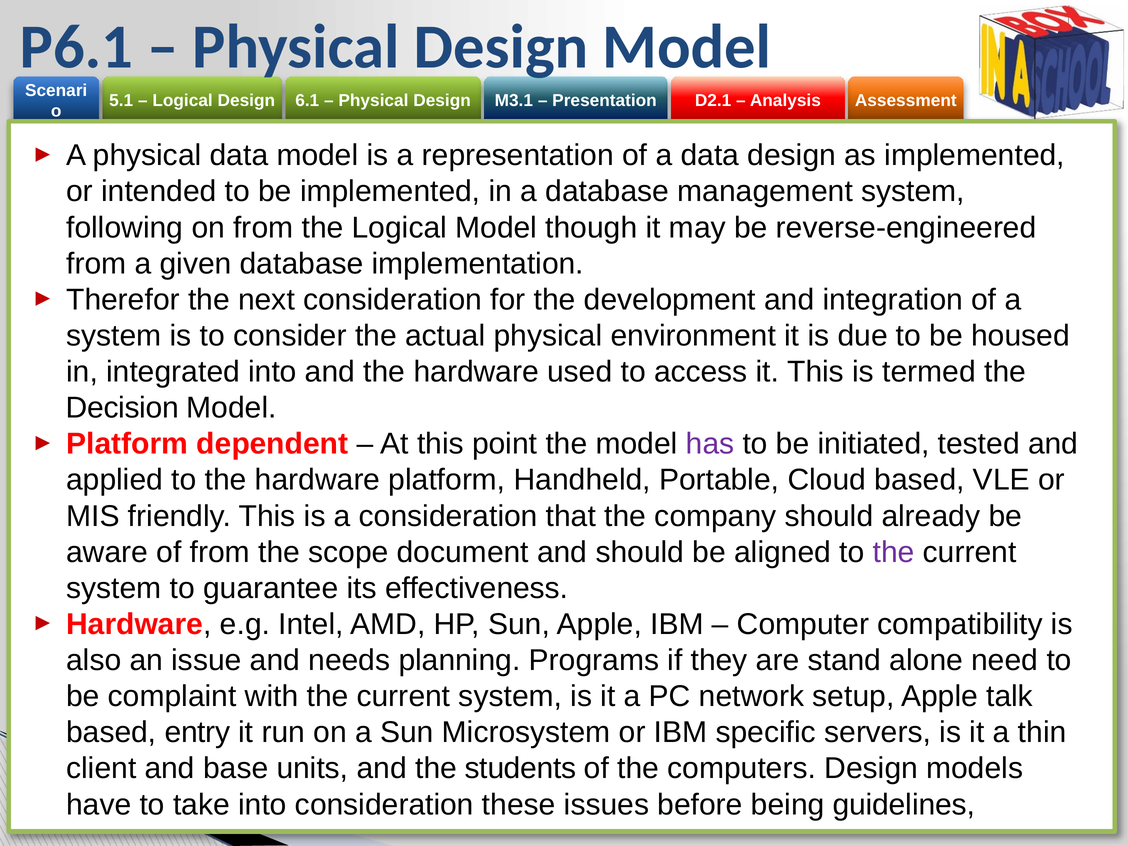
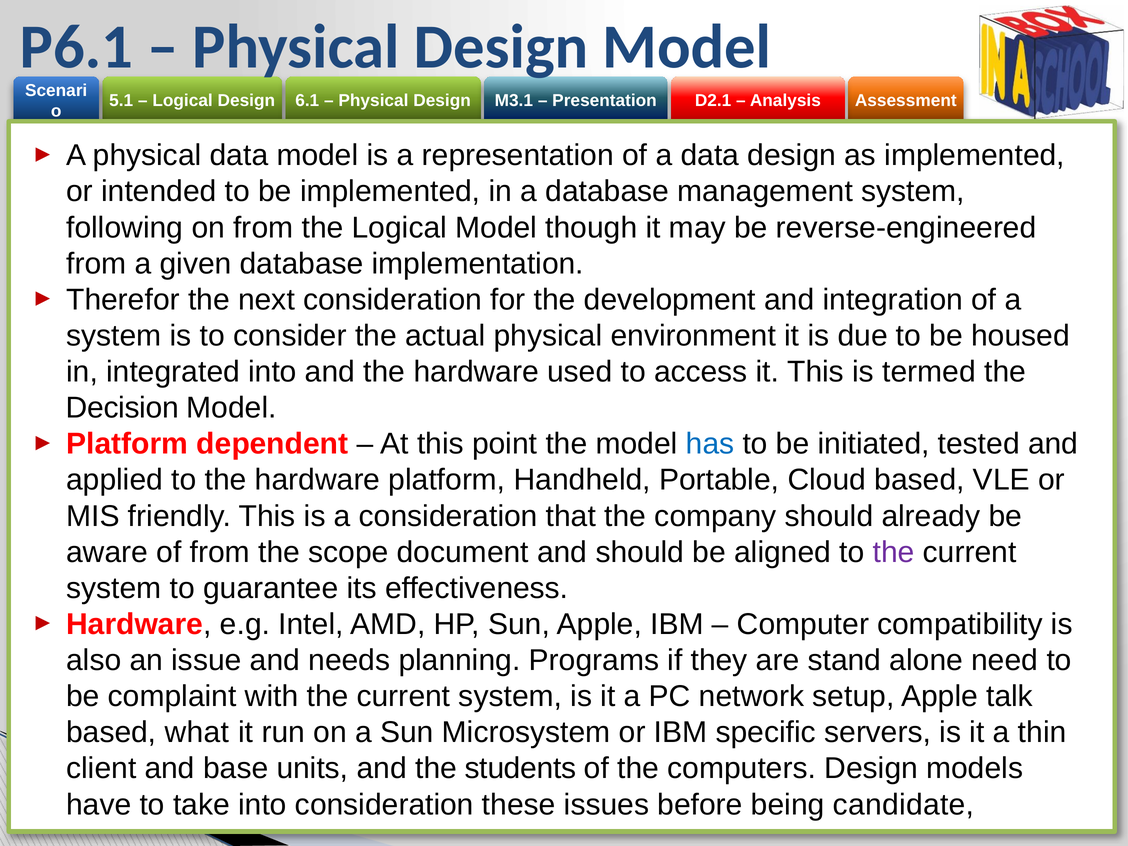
has colour: purple -> blue
entry: entry -> what
guidelines: guidelines -> candidate
